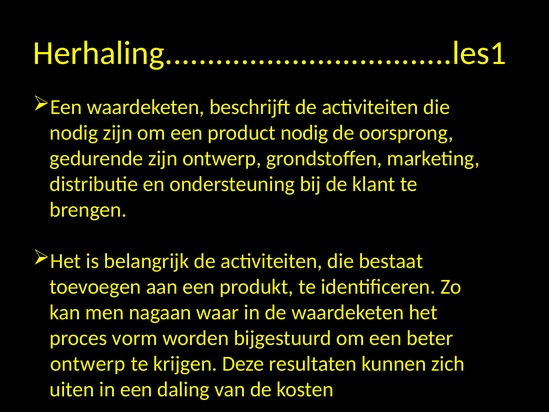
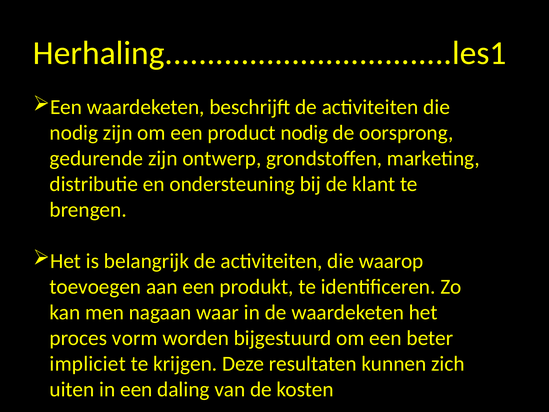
bestaat: bestaat -> waarop
ontwerp at (88, 363): ontwerp -> impliciet
